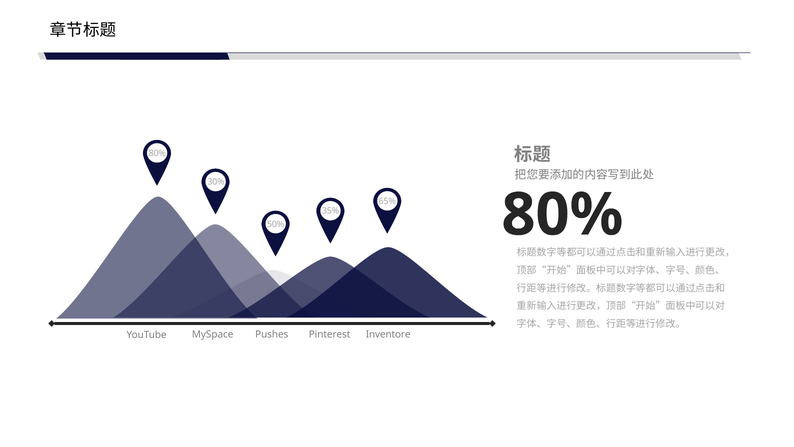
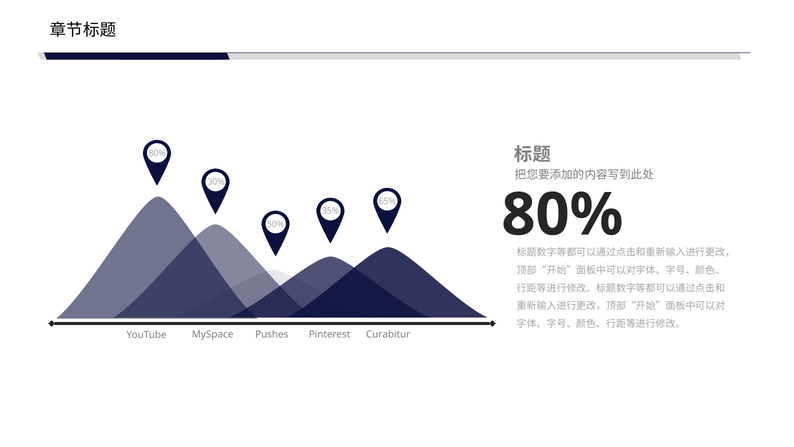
Inventore: Inventore -> Curabitur
